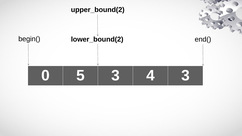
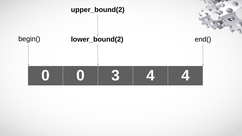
0 5: 5 -> 0
4 3: 3 -> 4
